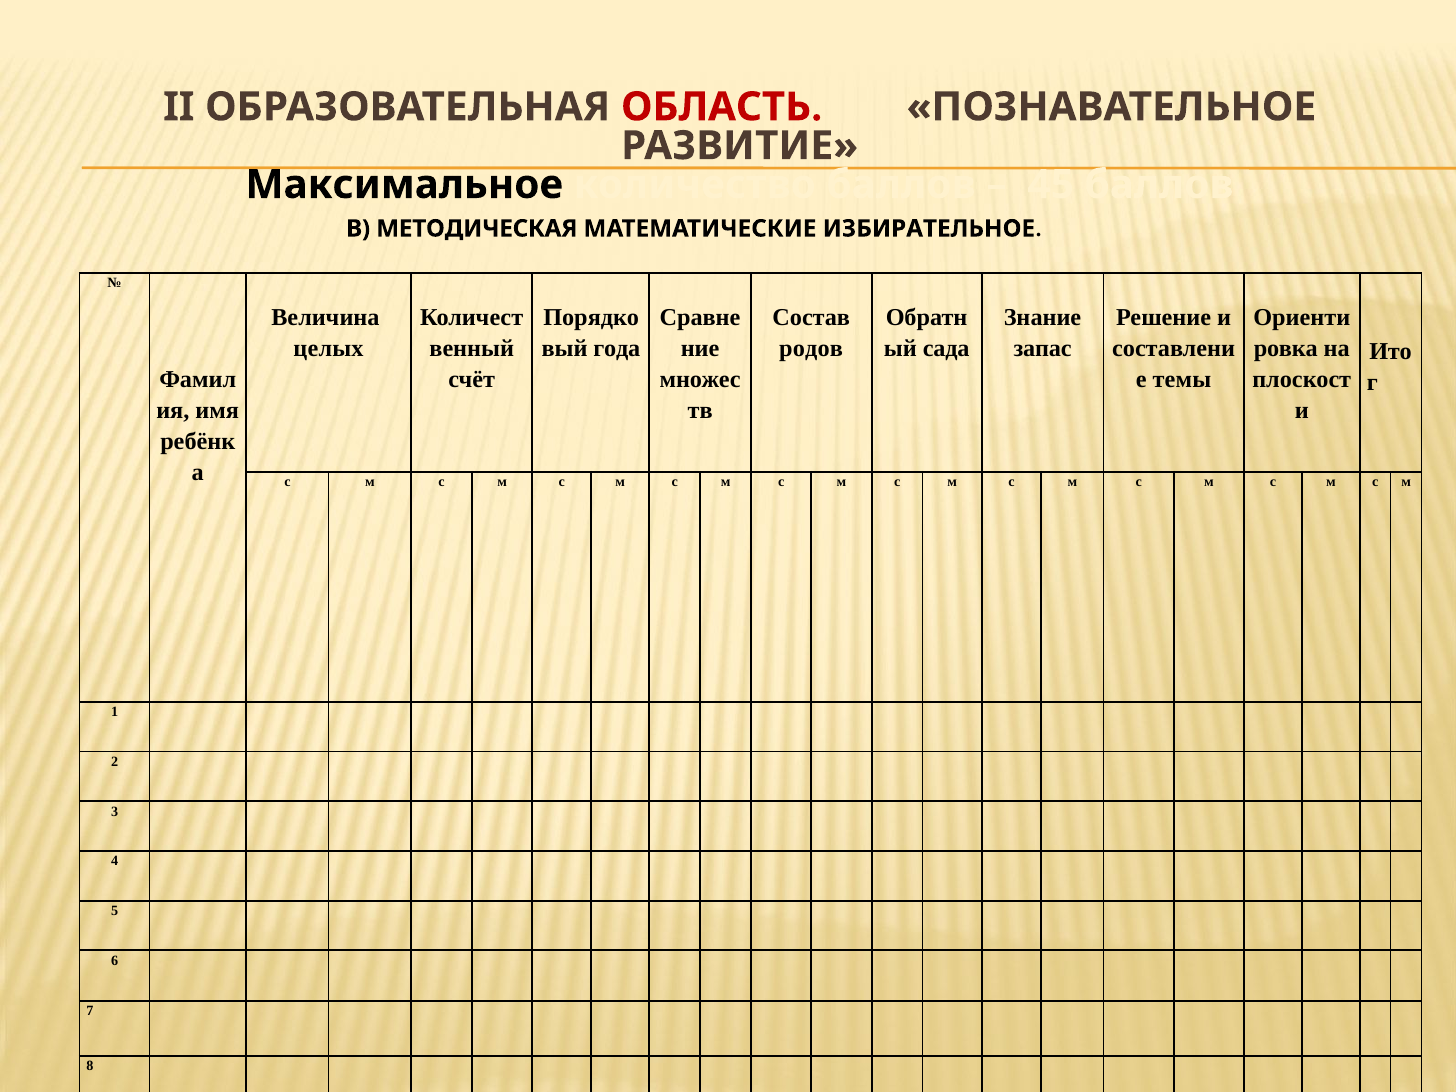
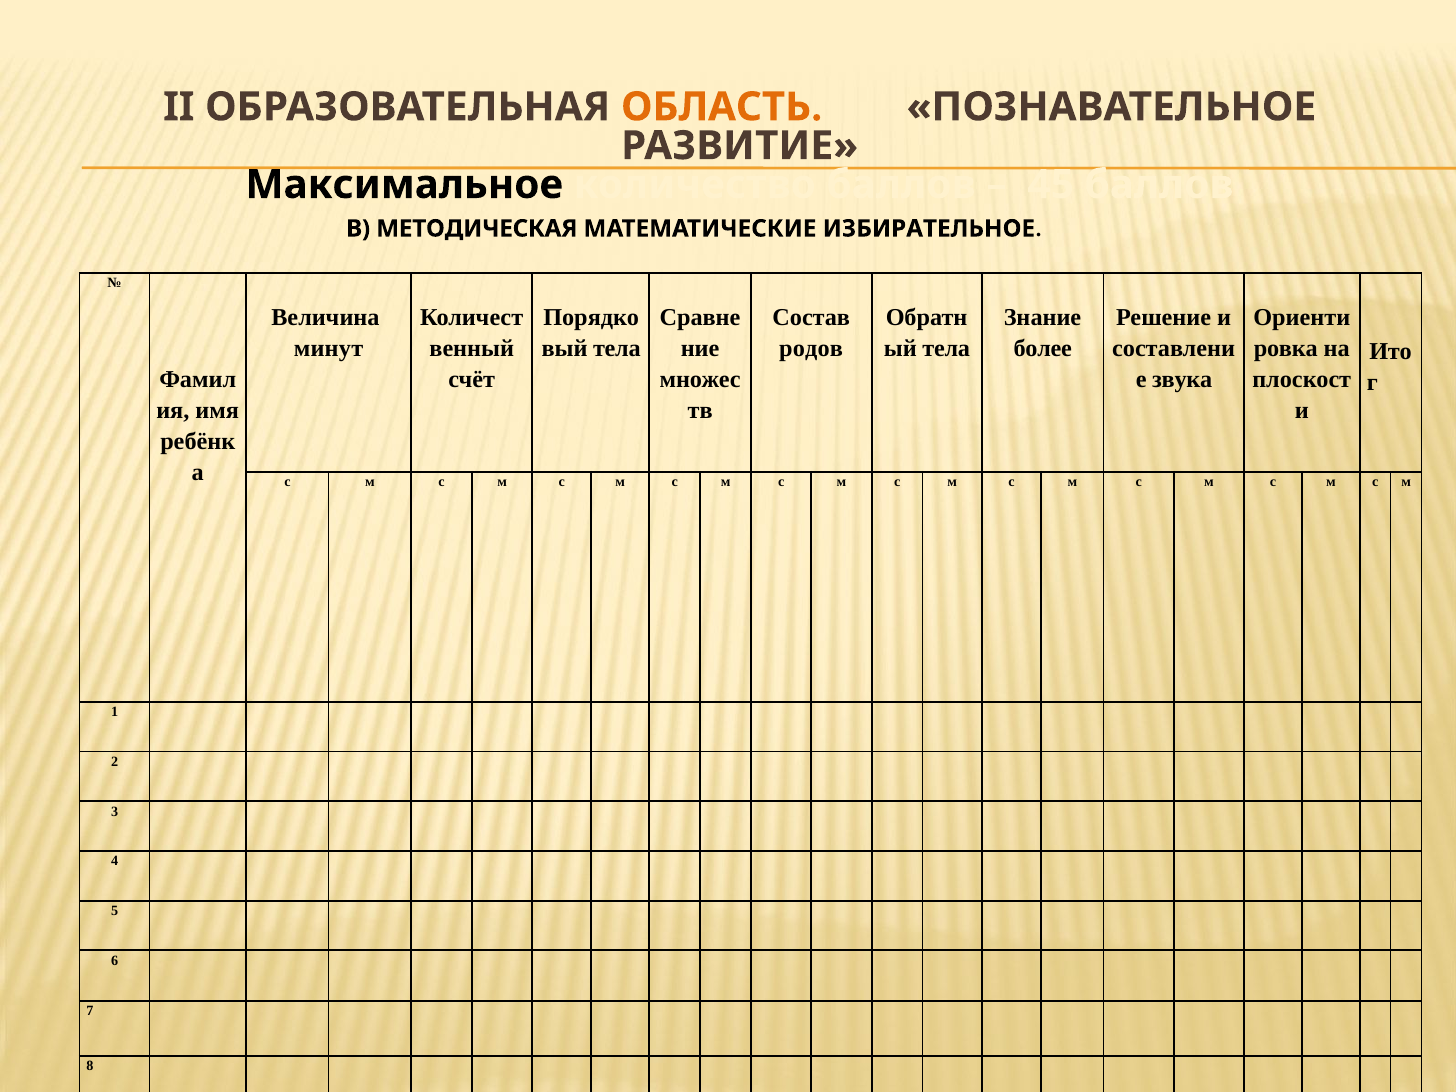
ОБЛАСТЬ colour: red -> orange
целых: целых -> минут
года at (617, 348): года -> тела
сада at (946, 348): сада -> тела
запас: запас -> более
темы: темы -> звука
